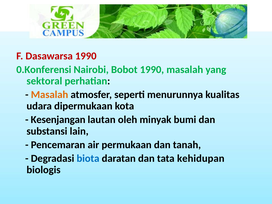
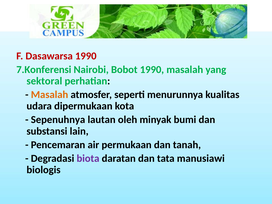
0.Konferensi: 0.Konferensi -> 7.Konferensi
Kesenjangan: Kesenjangan -> Sepenuhnya
biota colour: blue -> purple
kehidupan: kehidupan -> manusiawi
